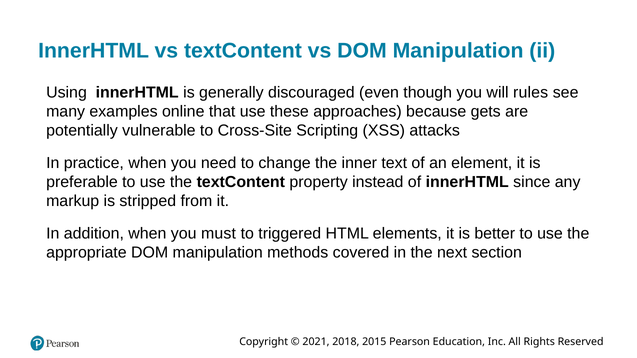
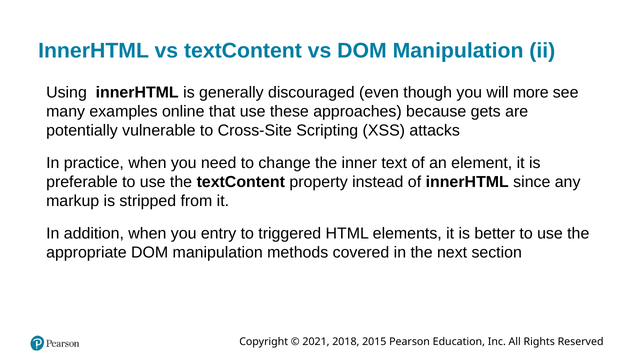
rules: rules -> more
must: must -> entry
